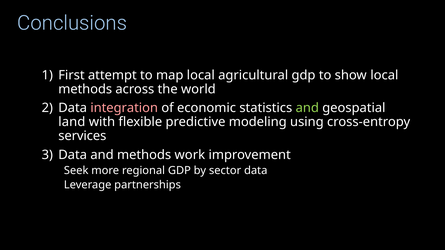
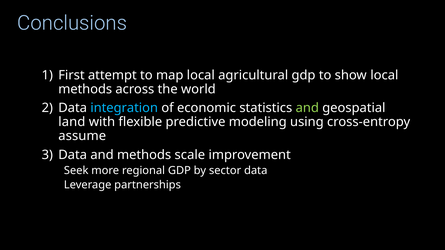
integration colour: pink -> light blue
services: services -> assume
work: work -> scale
